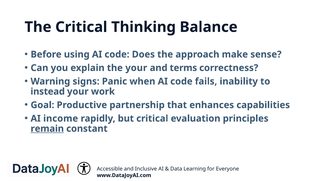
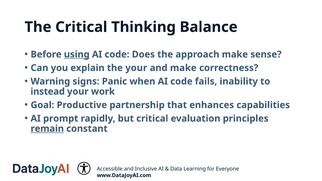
using underline: none -> present
and terms: terms -> make
income: income -> prompt
